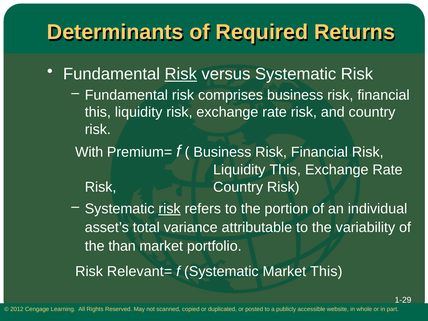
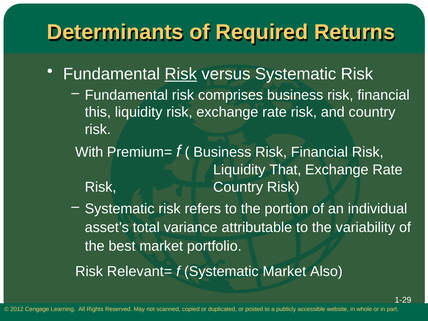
Liquidity This: This -> That
risk at (170, 209) underline: present -> none
than: than -> best
Market This: This -> Also
